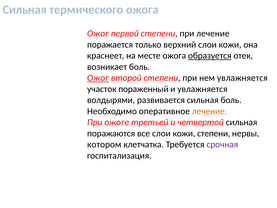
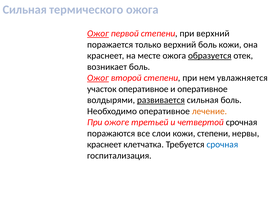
Ожог at (98, 34) underline: none -> present
при лечение: лечение -> верхний
верхний слои: слои -> боль
участок пораженный: пораженный -> оперативное
и увлажняется: увлажняется -> оперативное
развивается underline: none -> present
четвертой сильная: сильная -> срочная
котором at (104, 144): котором -> краснеет
срочная at (222, 144) colour: purple -> blue
